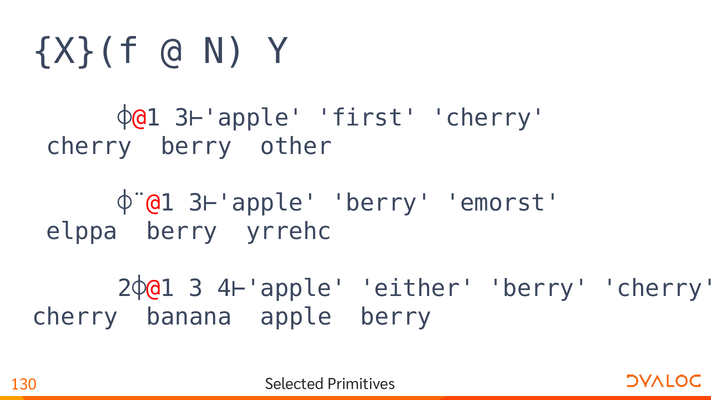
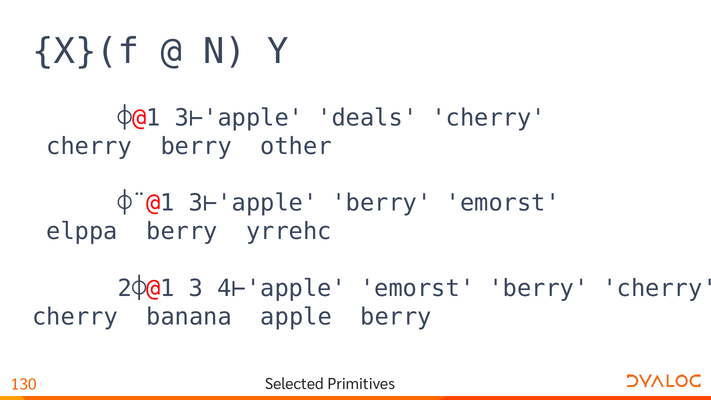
first: first -> deals
4⊢'apple either: either -> emorst
